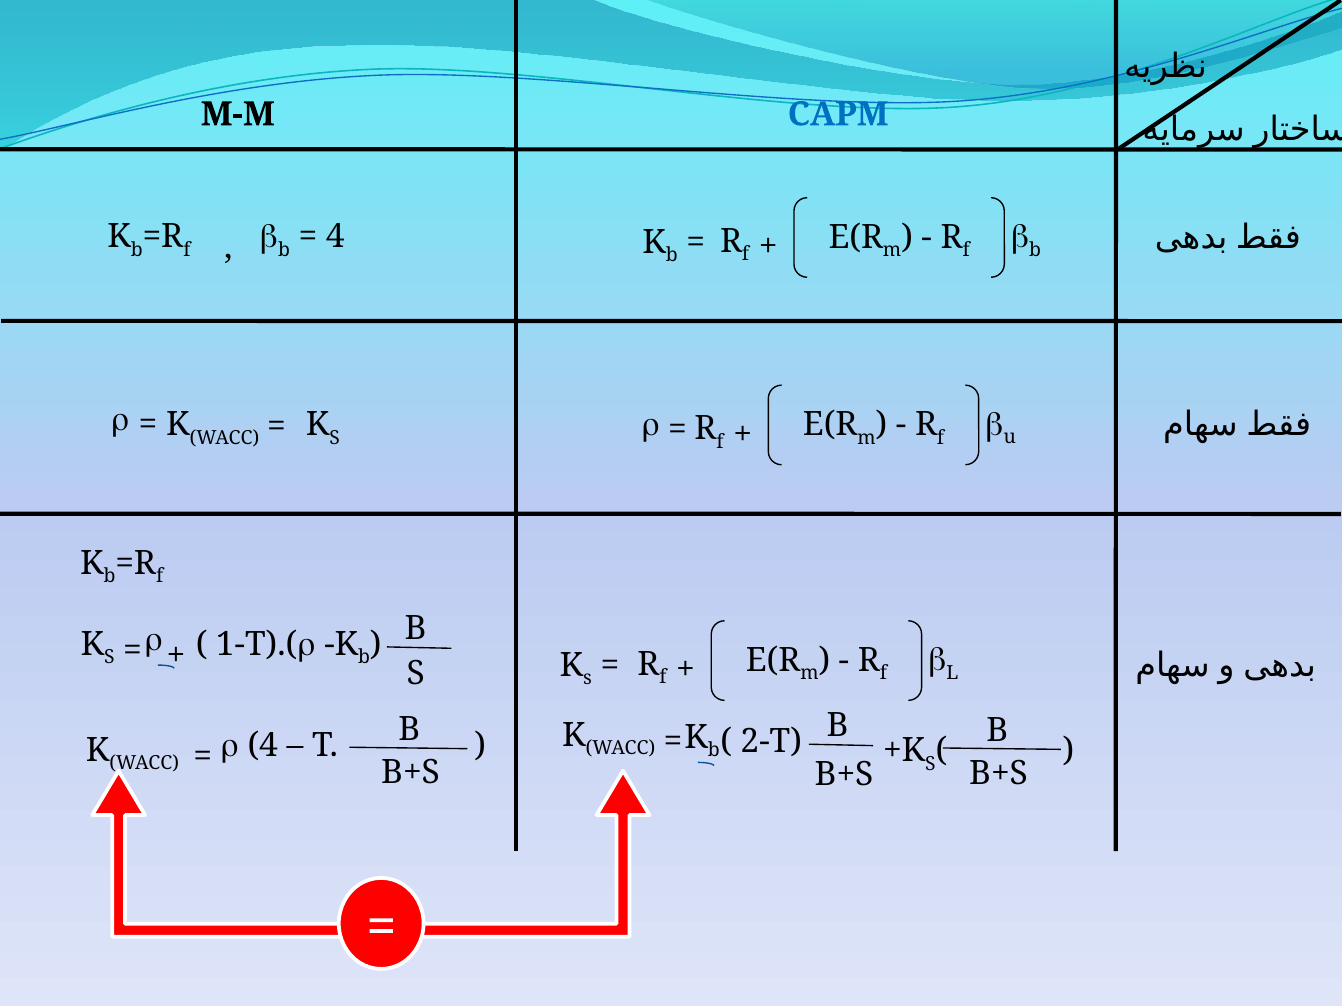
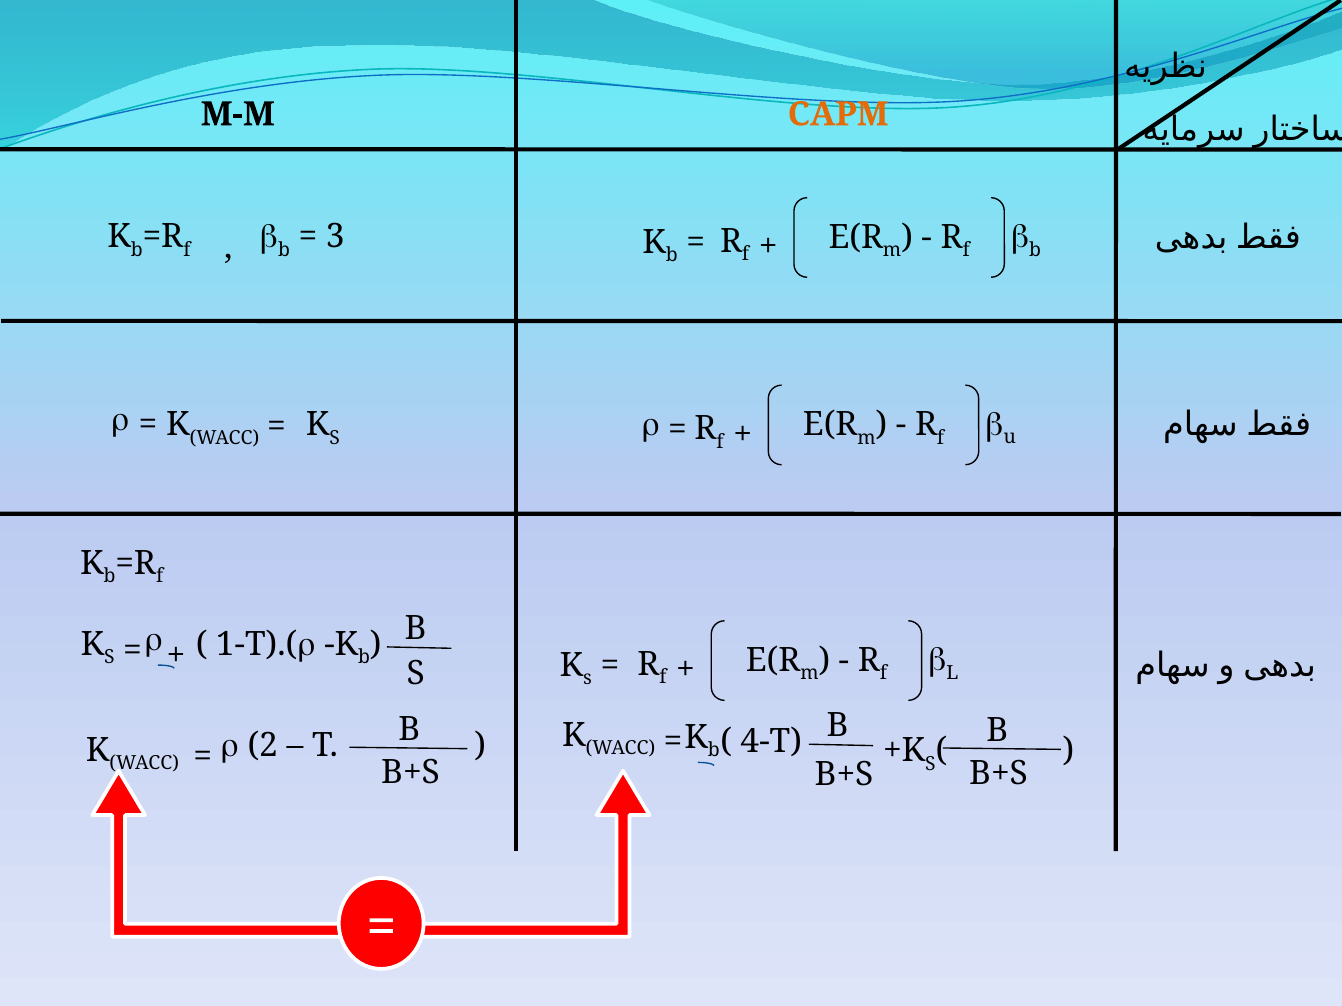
CAPM colour: blue -> orange
4 at (335, 237): 4 -> 3
2-T: 2-T -> 4-T
4 at (263, 745): 4 -> 2
